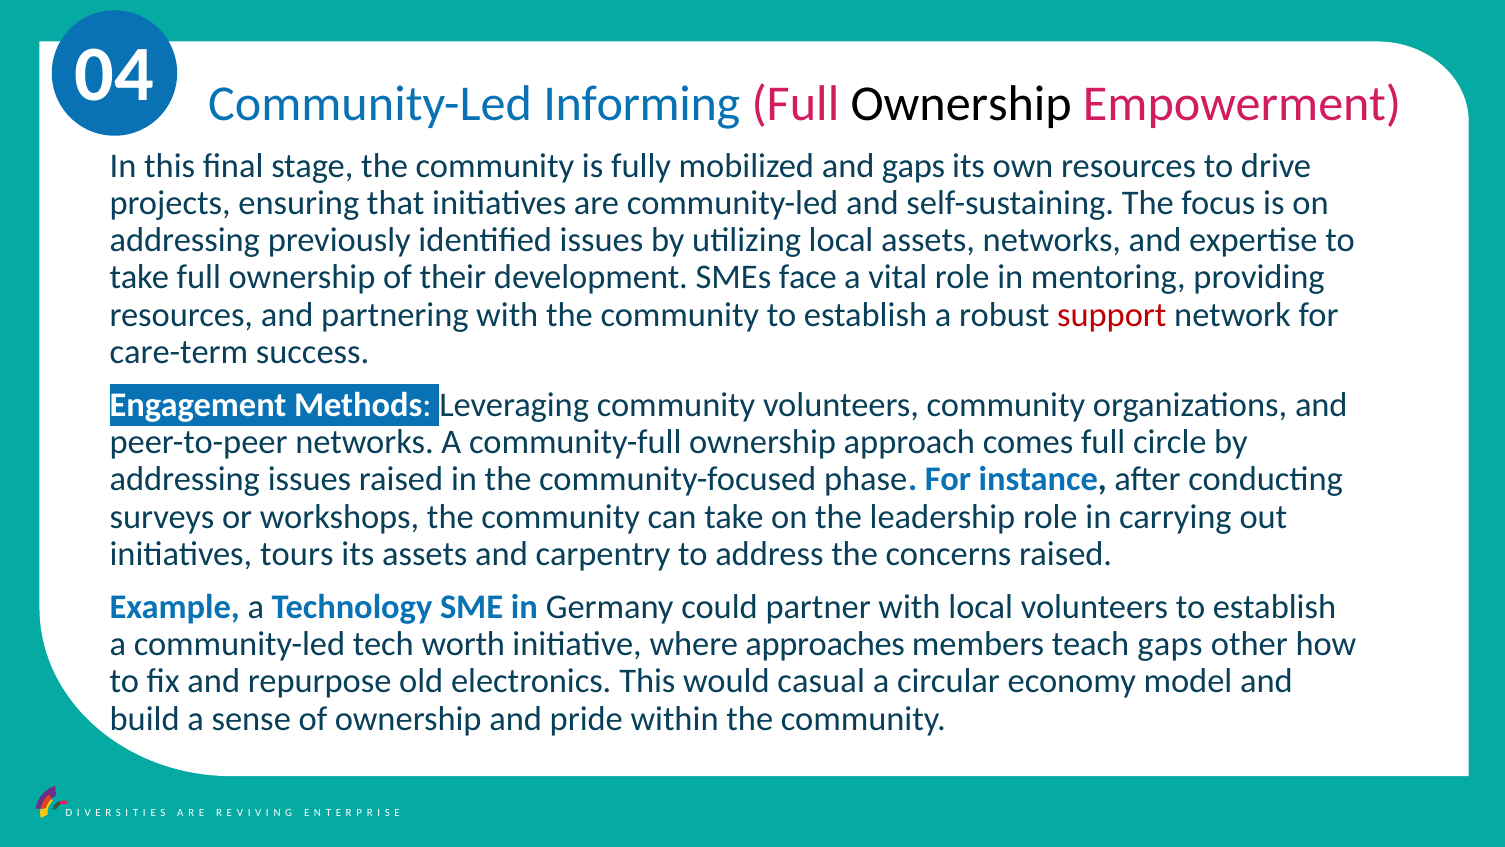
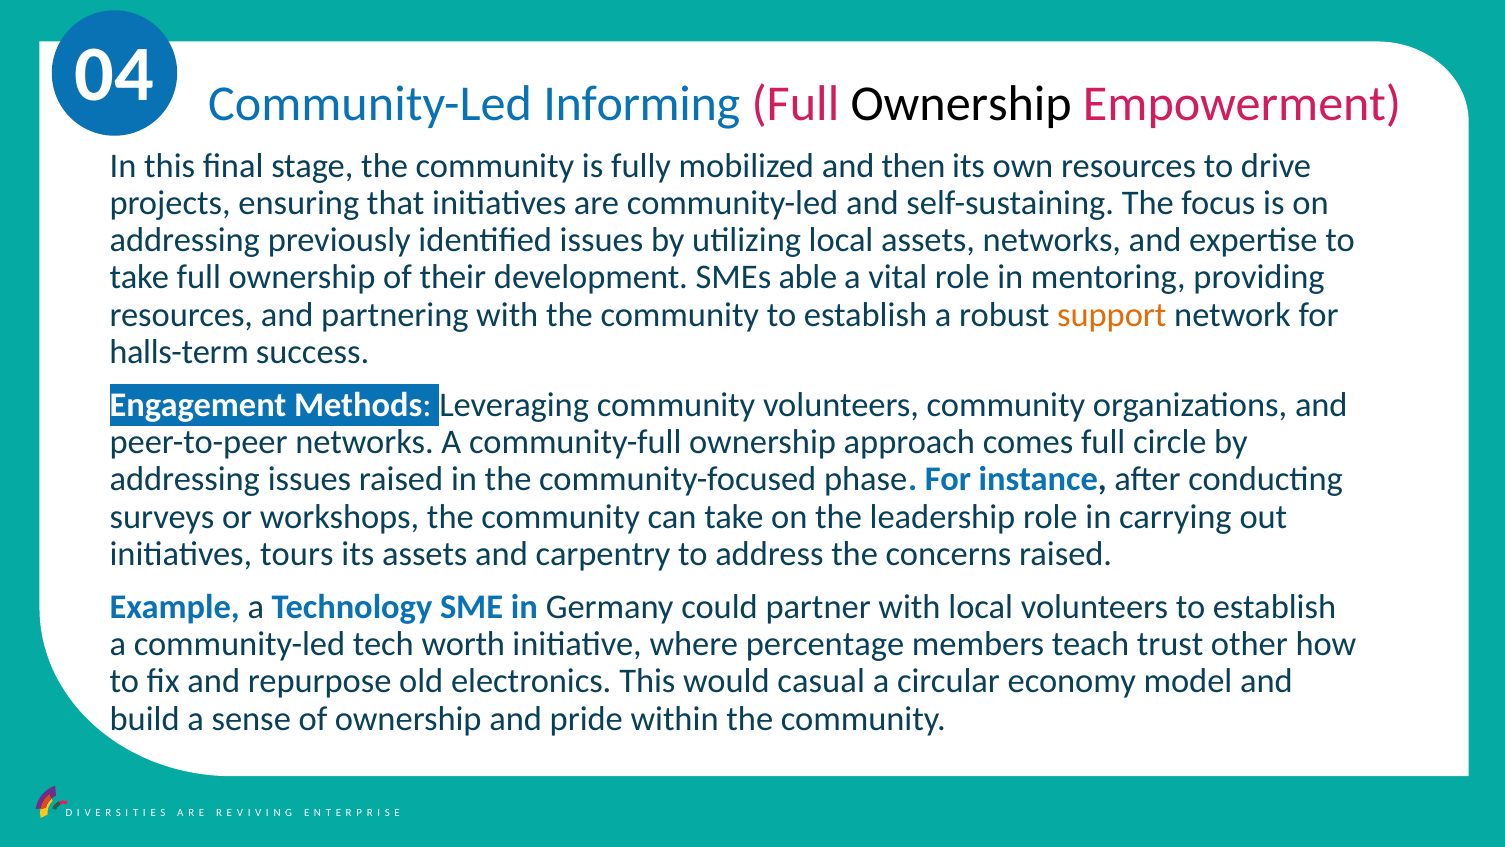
and gaps: gaps -> then
face: face -> able
support colour: red -> orange
care-term: care-term -> halls-term
approaches: approaches -> percentage
teach gaps: gaps -> trust
